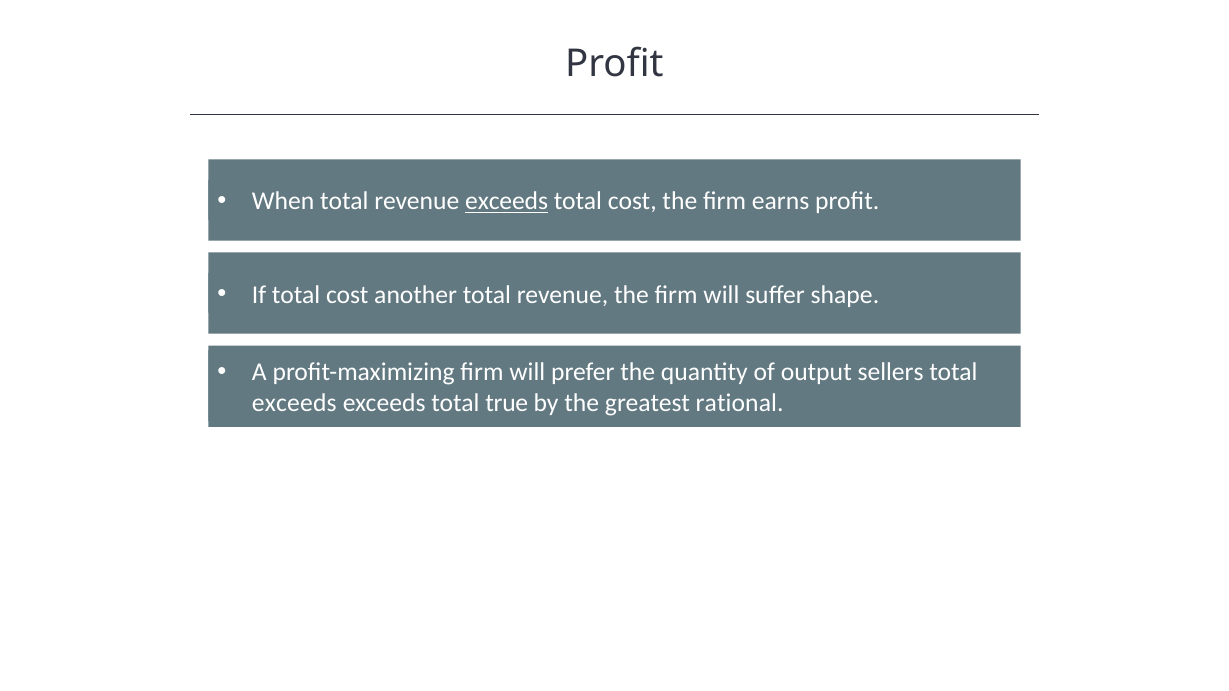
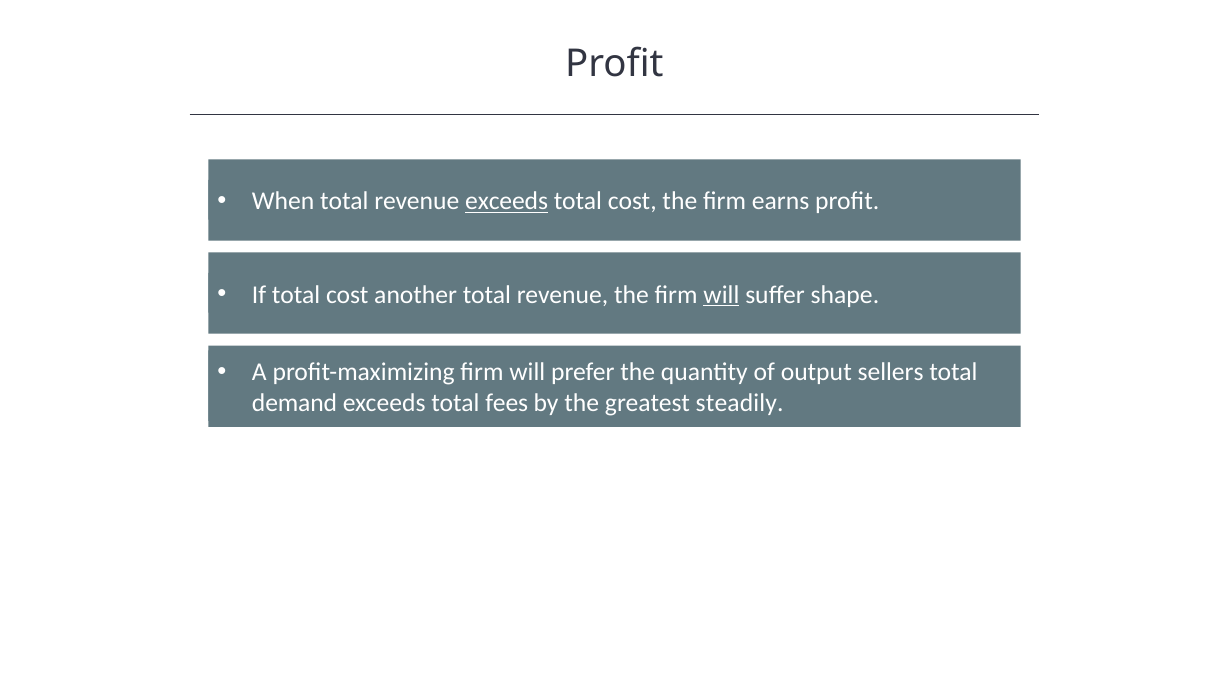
will at (721, 295) underline: none -> present
exceeds at (294, 403): exceeds -> demand
true: true -> fees
rational: rational -> steadily
